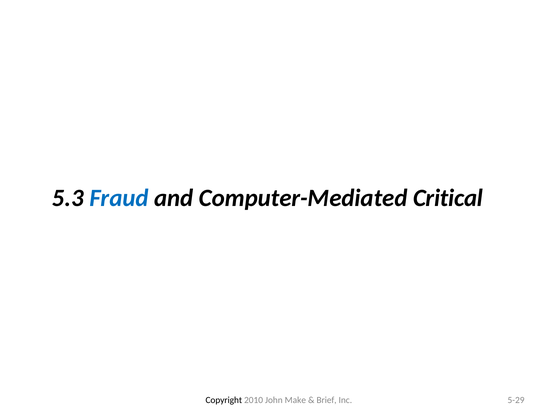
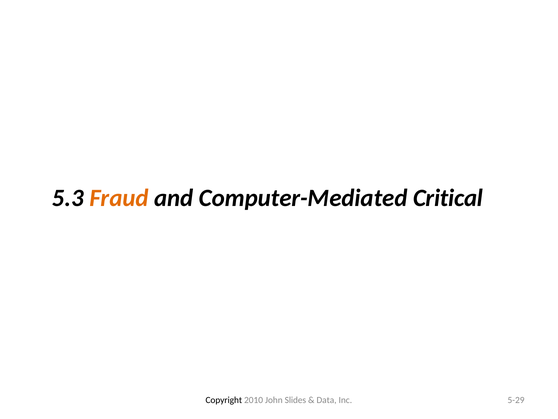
Fraud colour: blue -> orange
Make: Make -> Slides
Brief: Brief -> Data
